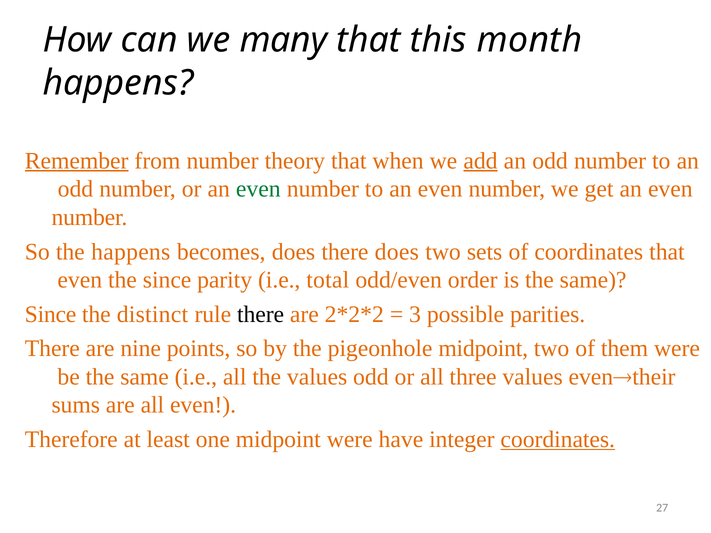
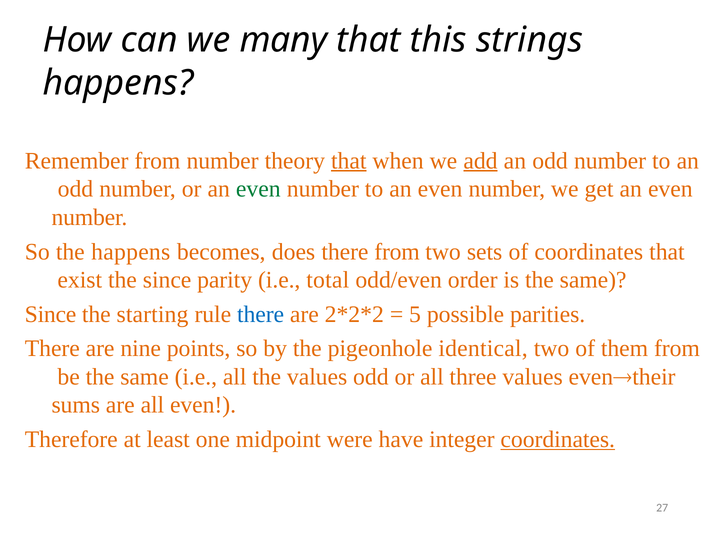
month: month -> strings
Remember underline: present -> none
that at (349, 161) underline: none -> present
there does: does -> from
even at (80, 280): even -> exist
distinct: distinct -> starting
there at (261, 314) colour: black -> blue
3: 3 -> 5
pigeonhole midpoint: midpoint -> identical
them were: were -> from
